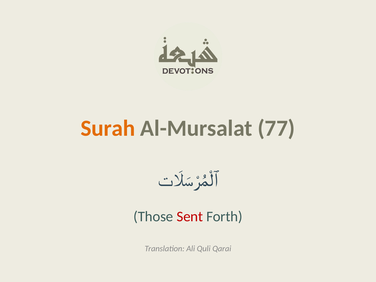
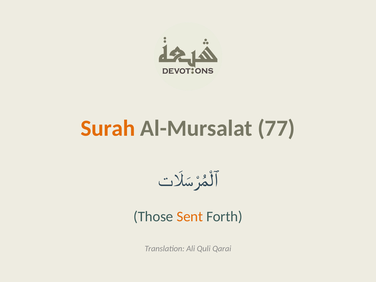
Sent colour: red -> orange
